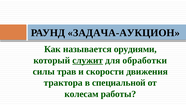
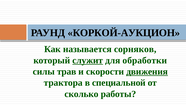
ЗАДАЧА-АУКЦИОН: ЗАДАЧА-АУКЦИОН -> КОРКОЙ-АУКЦИОН
орудиями: орудиями -> сорняков
движения underline: none -> present
колесам: колесам -> сколько
